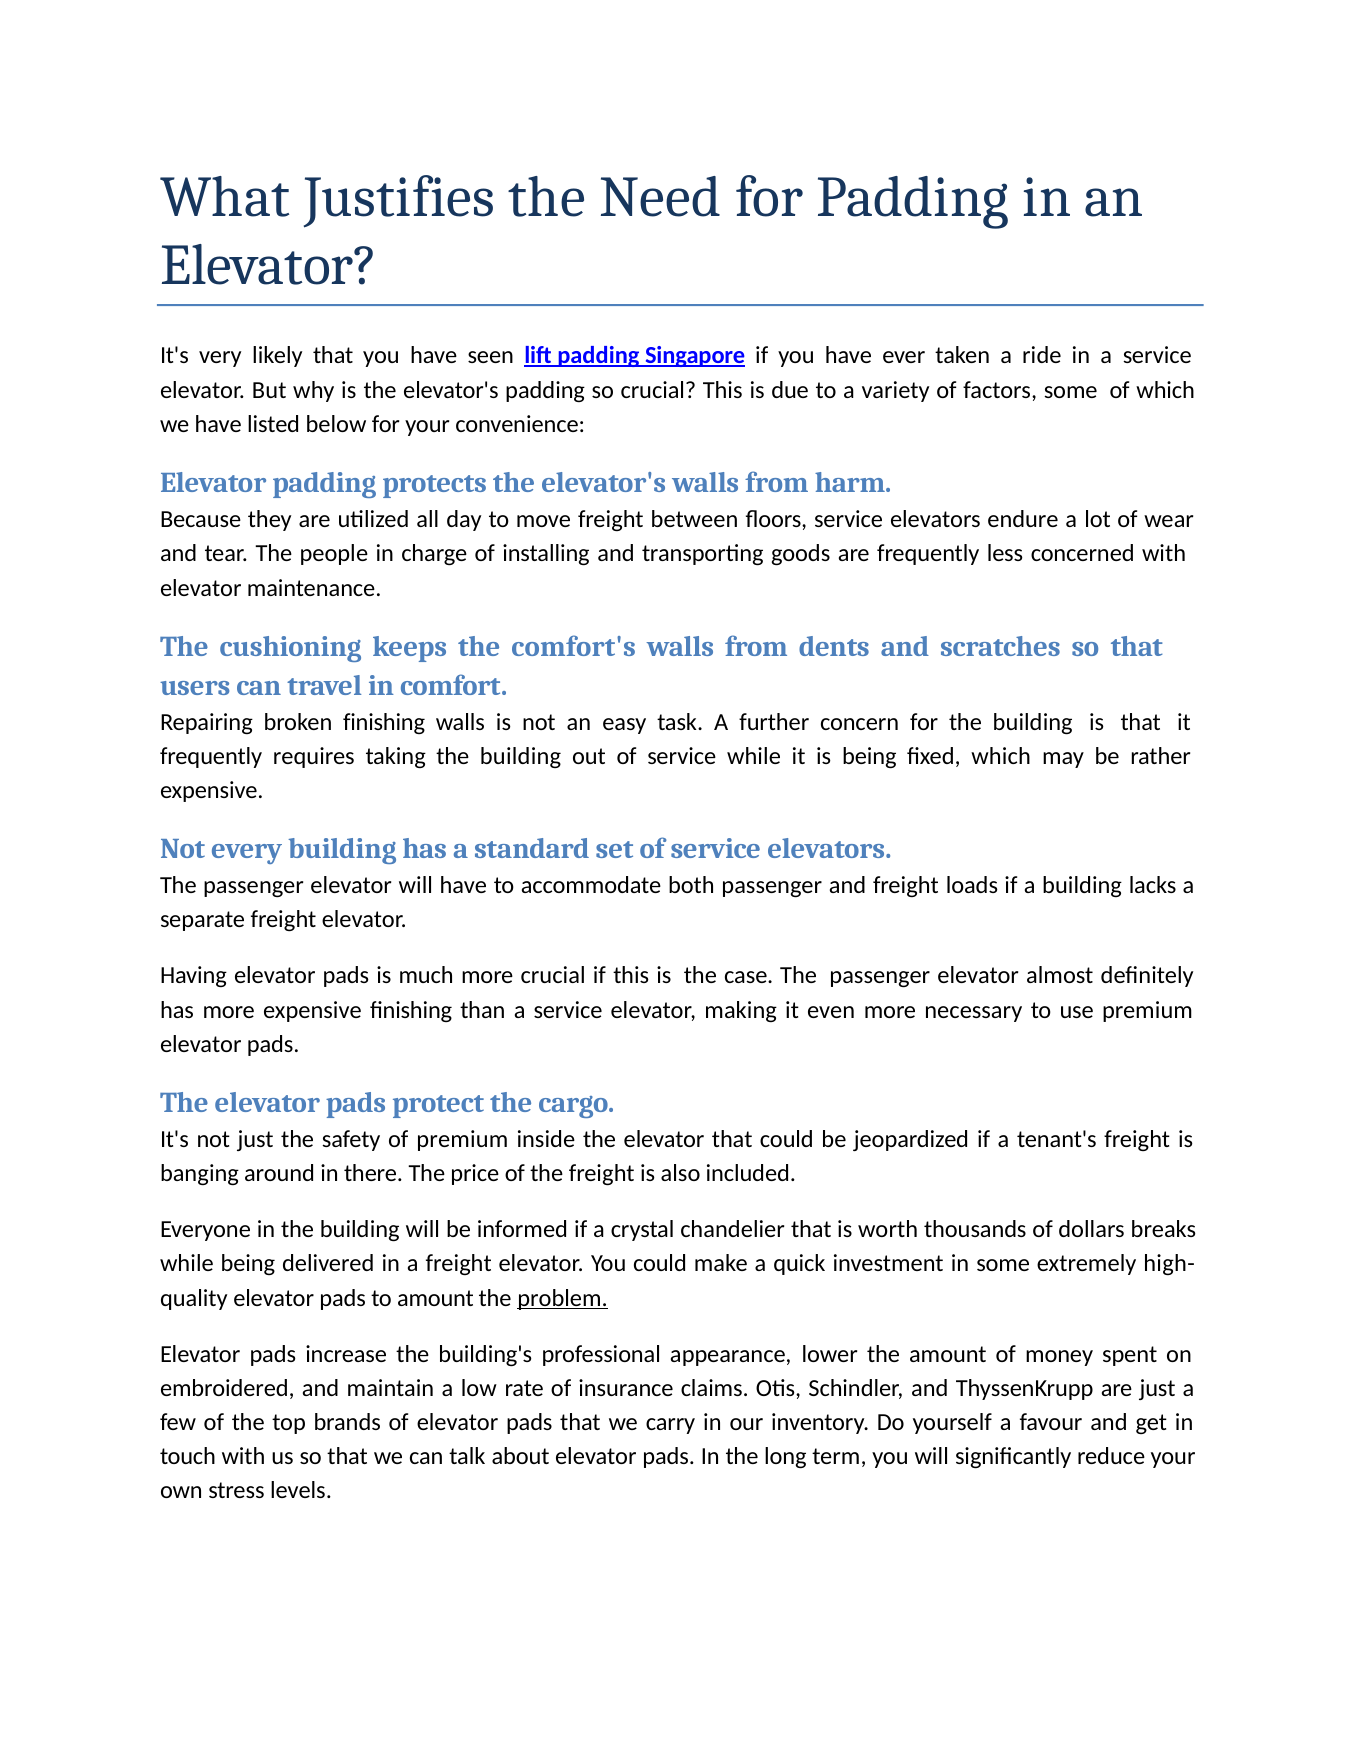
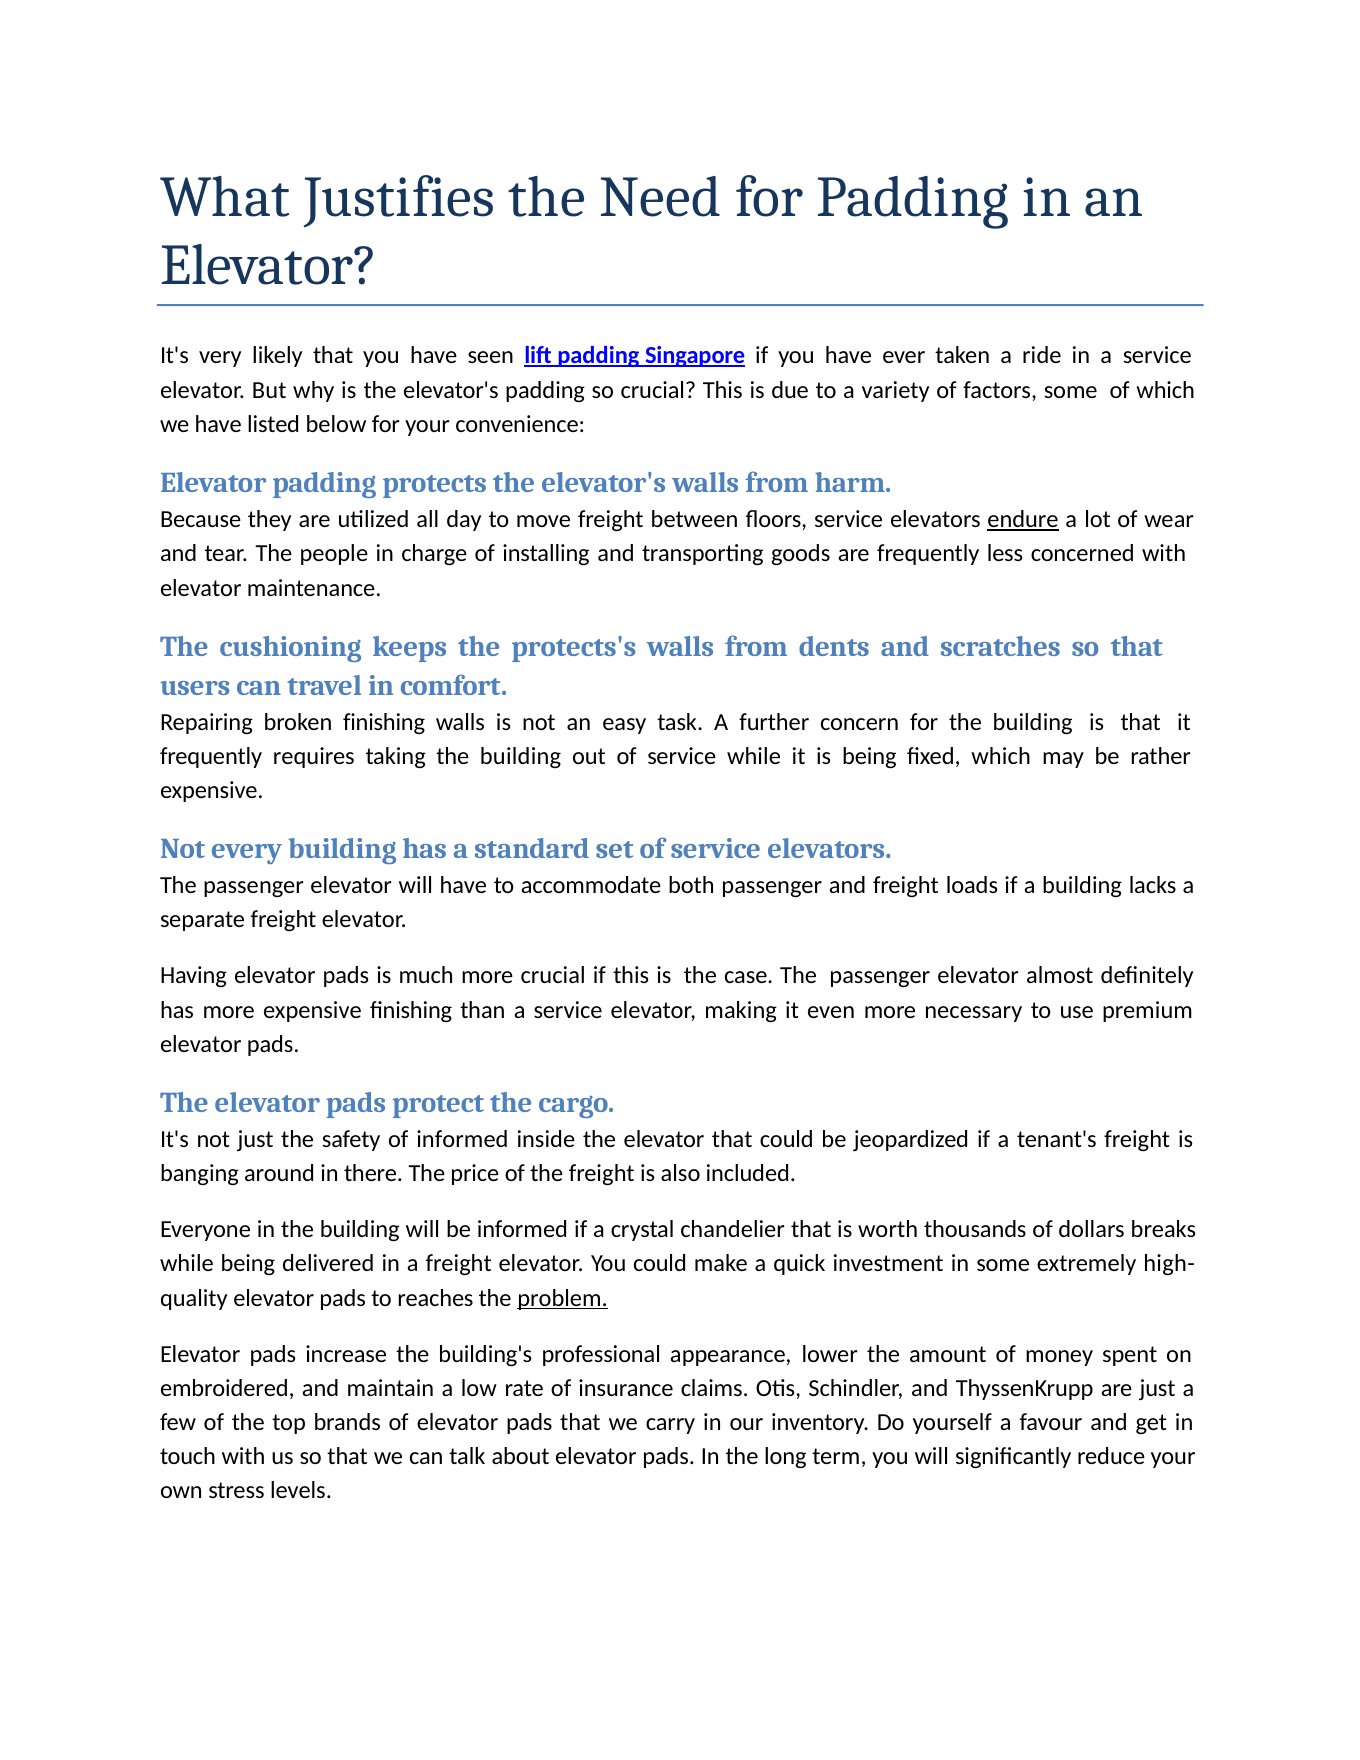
endure underline: none -> present
comfort's: comfort's -> protects's
of premium: premium -> informed
to amount: amount -> reaches
